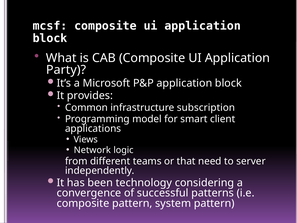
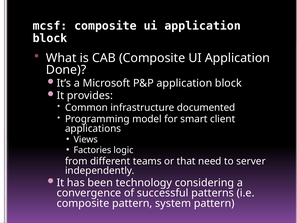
Party: Party -> Done
subscription: subscription -> documented
Network: Network -> Factories
